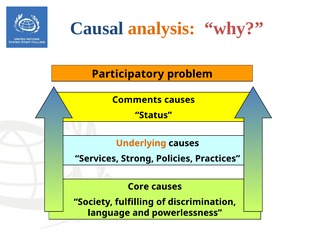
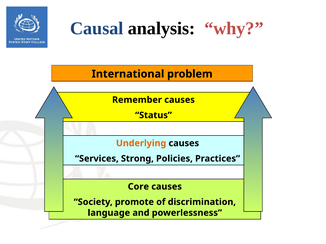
analysis colour: orange -> black
Participatory: Participatory -> International
Comments: Comments -> Remember
fulfilling: fulfilling -> promote
